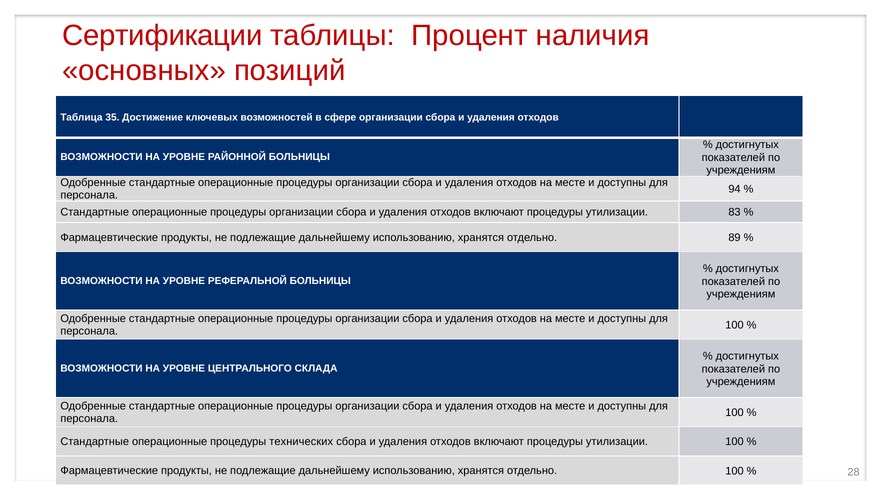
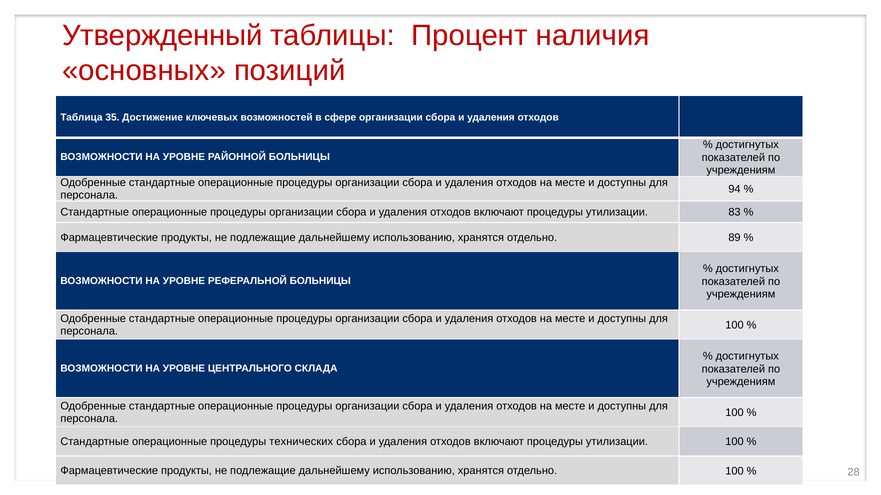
Сертификации: Сертификации -> Утвержденный
